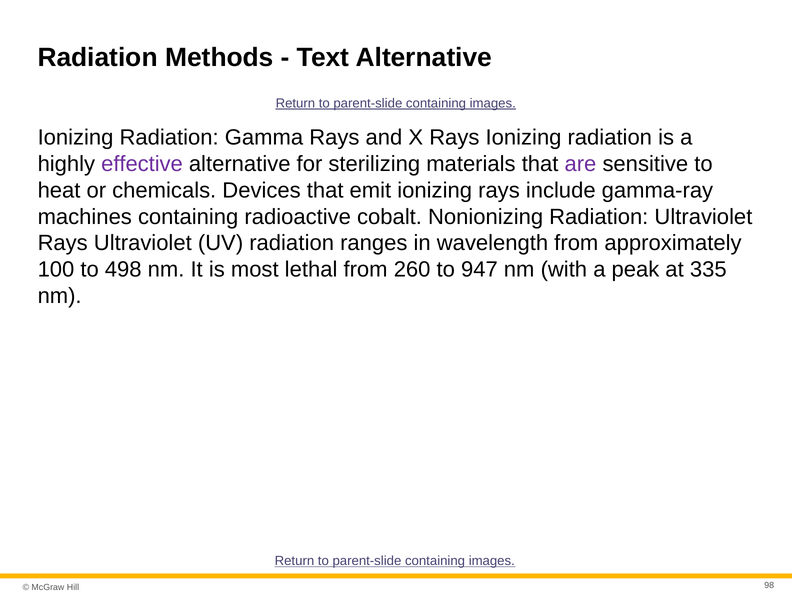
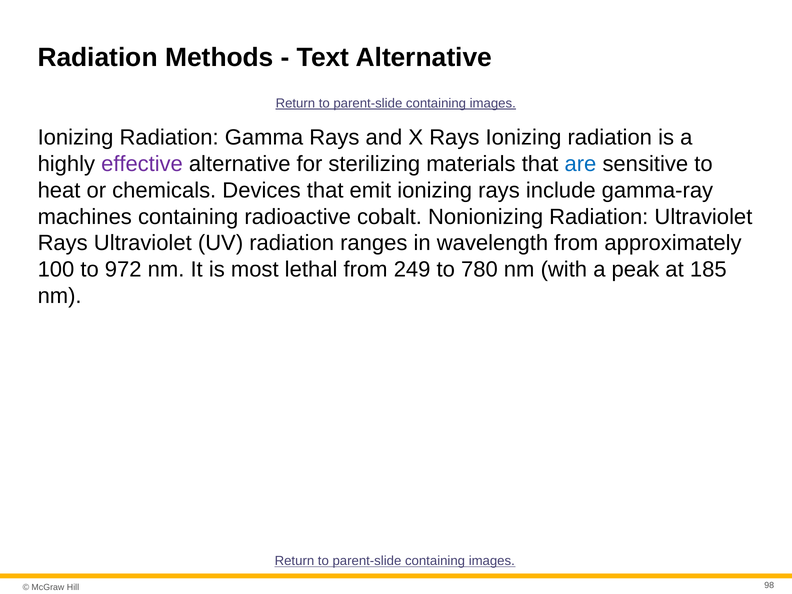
are colour: purple -> blue
498: 498 -> 972
260: 260 -> 249
947: 947 -> 780
335: 335 -> 185
